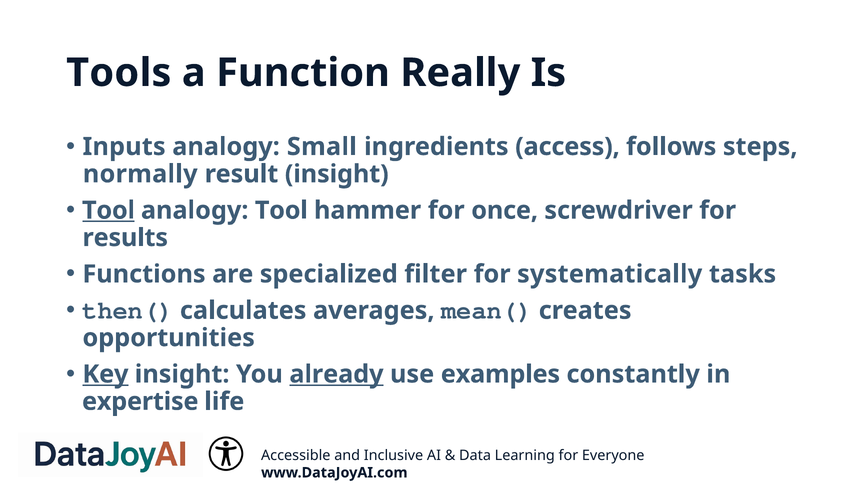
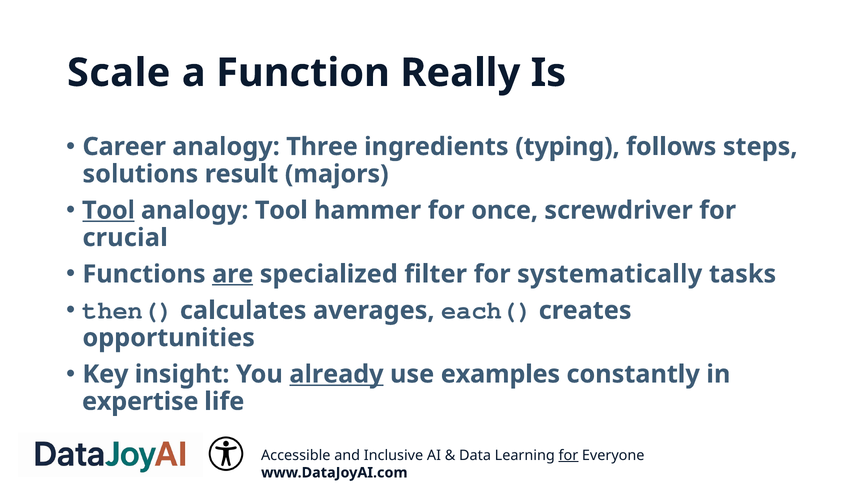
Tools: Tools -> Scale
Inputs: Inputs -> Career
Small: Small -> Three
access: access -> typing
normally: normally -> solutions
result insight: insight -> majors
results: results -> crucial
are underline: none -> present
mean(: mean( -> each(
Key underline: present -> none
for at (568, 456) underline: none -> present
